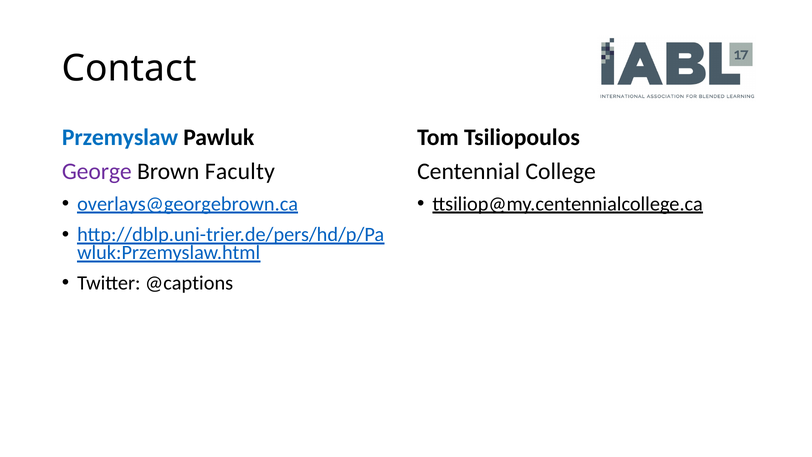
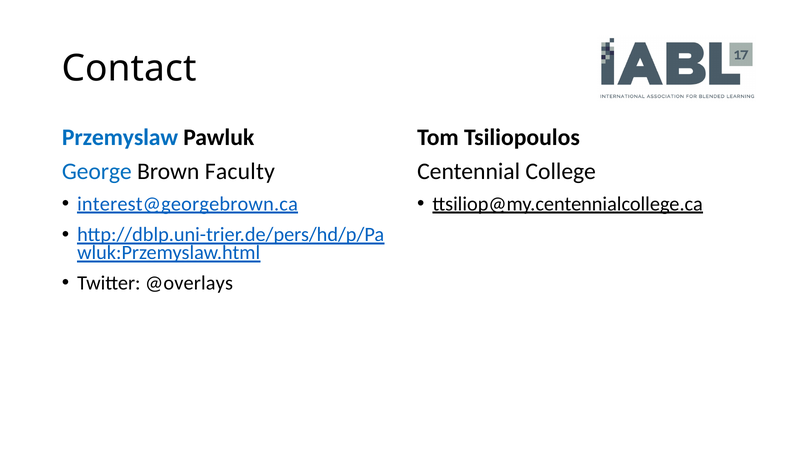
George colour: purple -> blue
overlays@georgebrown.ca: overlays@georgebrown.ca -> interest@georgebrown.ca
@captions: @captions -> @overlays
